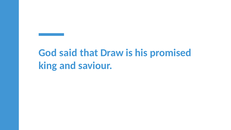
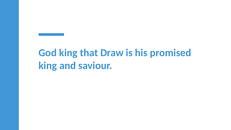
God said: said -> king
